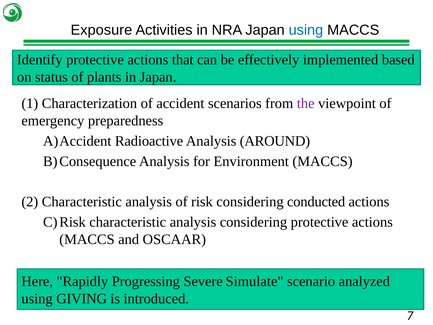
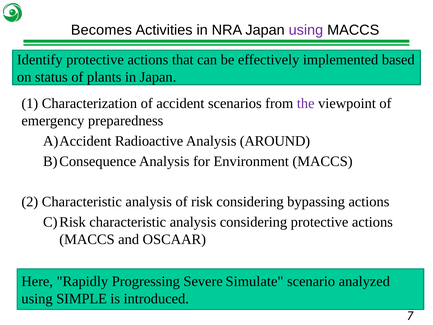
Exposure: Exposure -> Becomes
using at (306, 30) colour: blue -> purple
conducted: conducted -> bypassing
GIVING: GIVING -> SIMPLE
